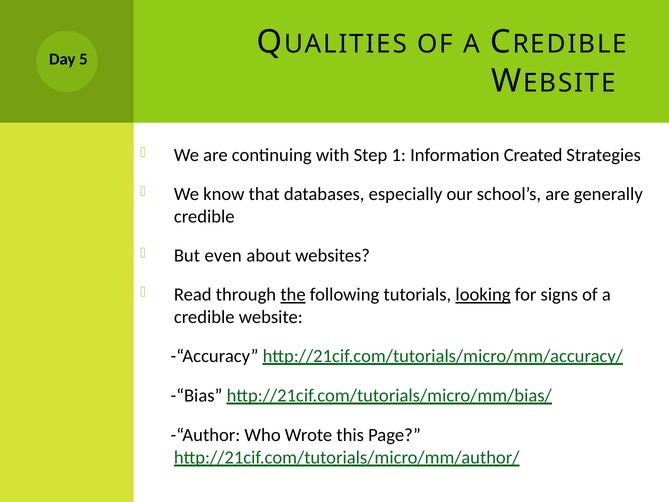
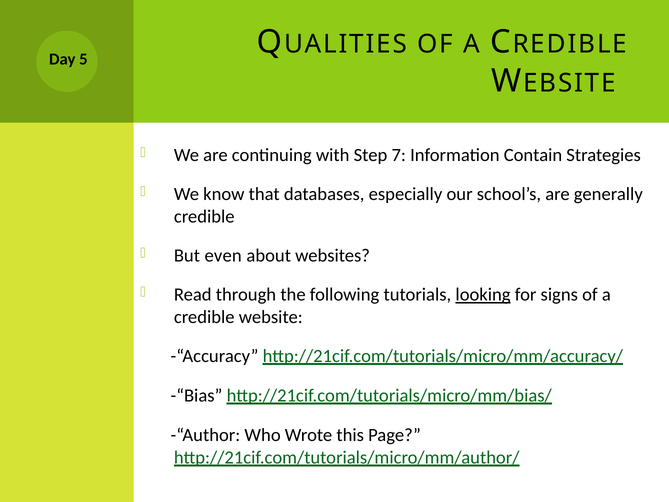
1: 1 -> 7
Created: Created -> Contain
the underline: present -> none
